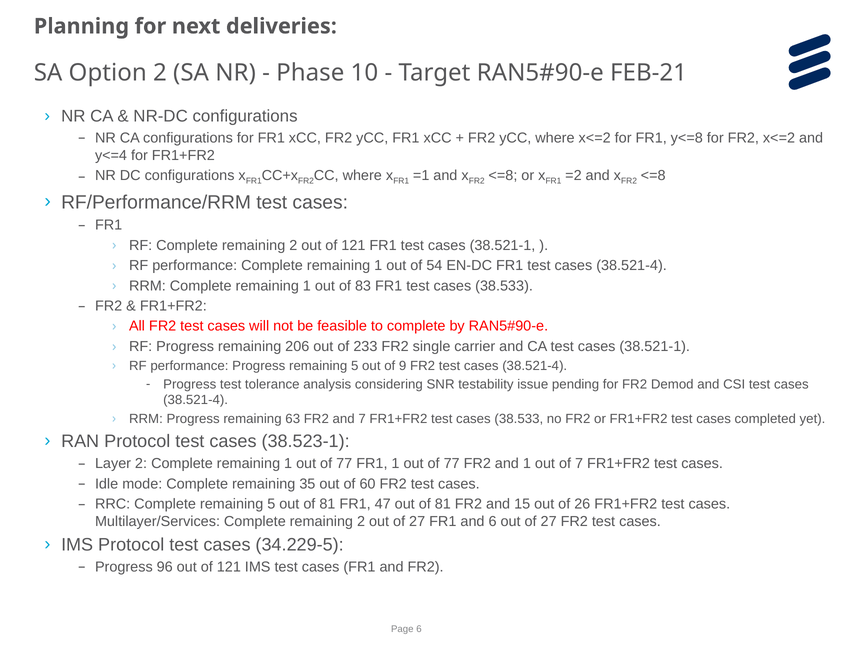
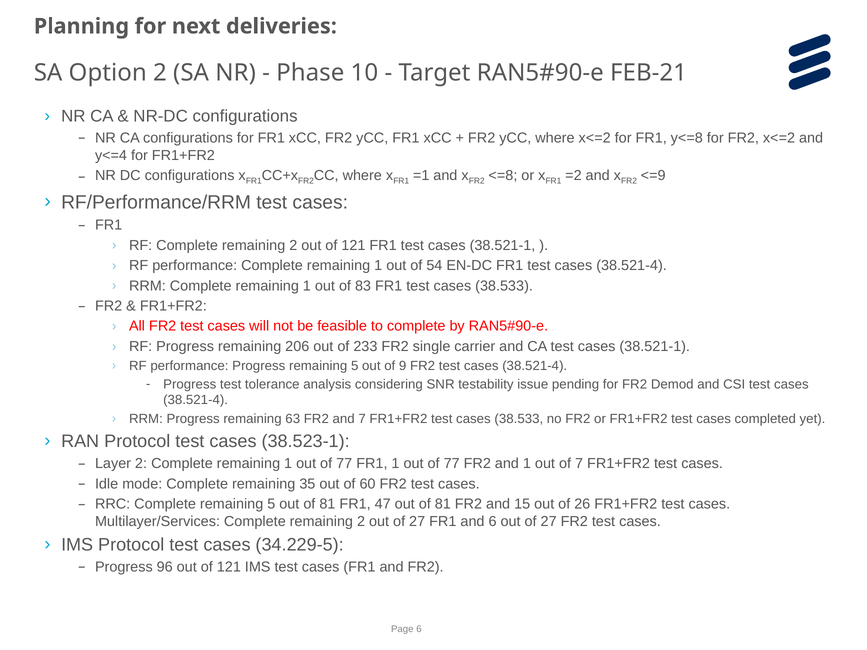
<=8 at (653, 176): <=8 -> <=9
